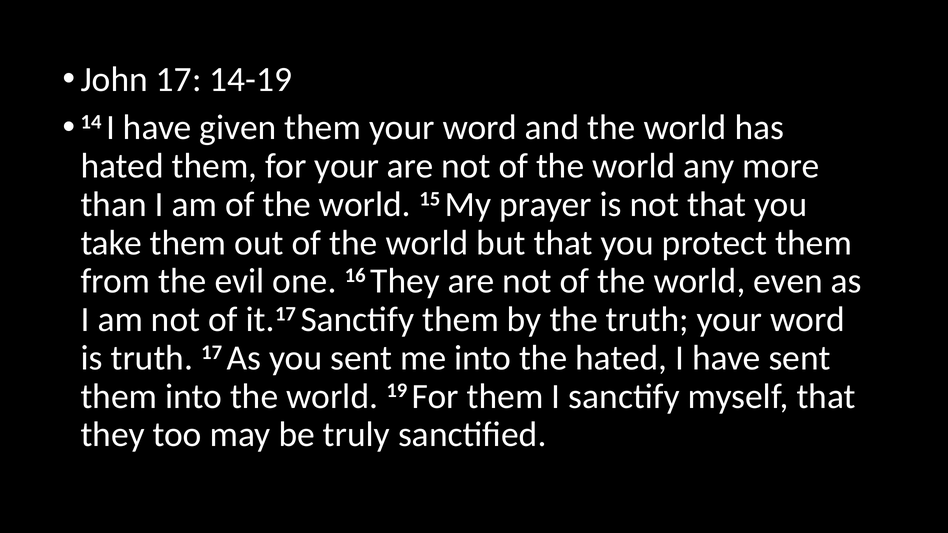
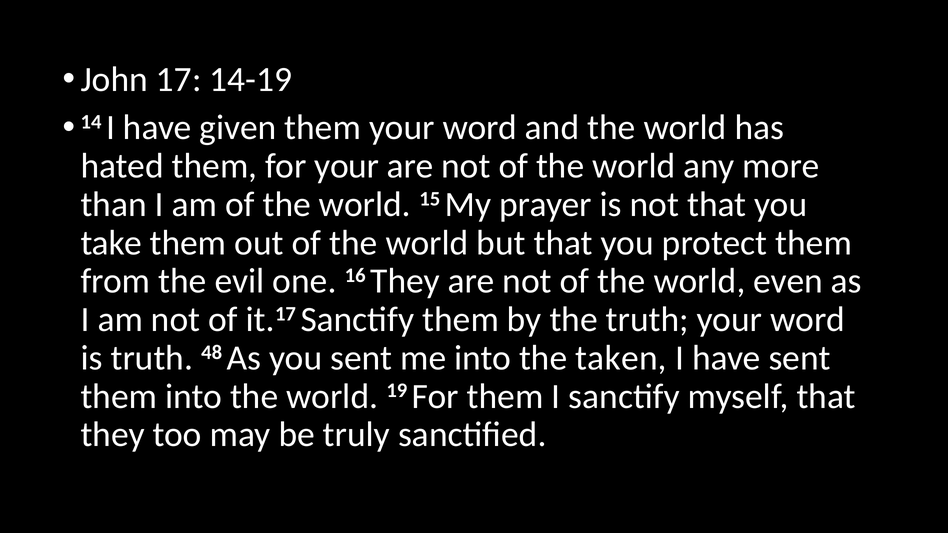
truth 17: 17 -> 48
the hated: hated -> taken
